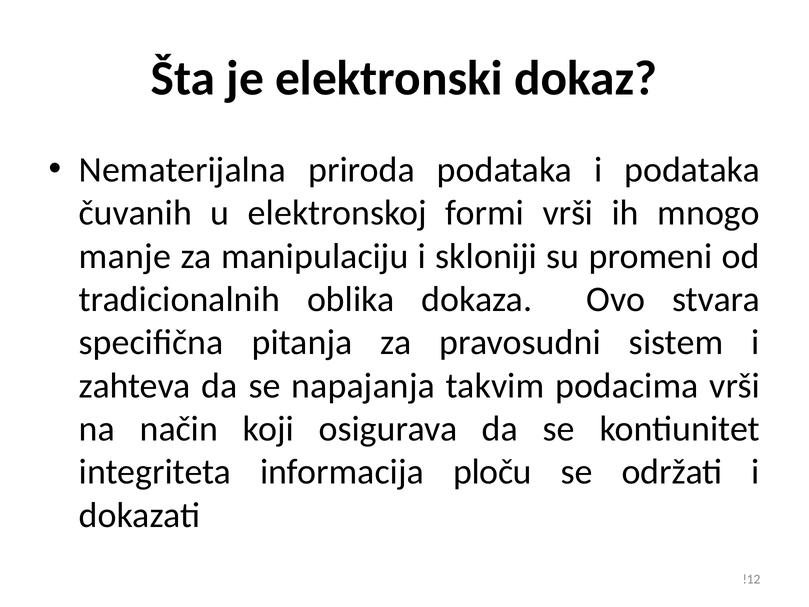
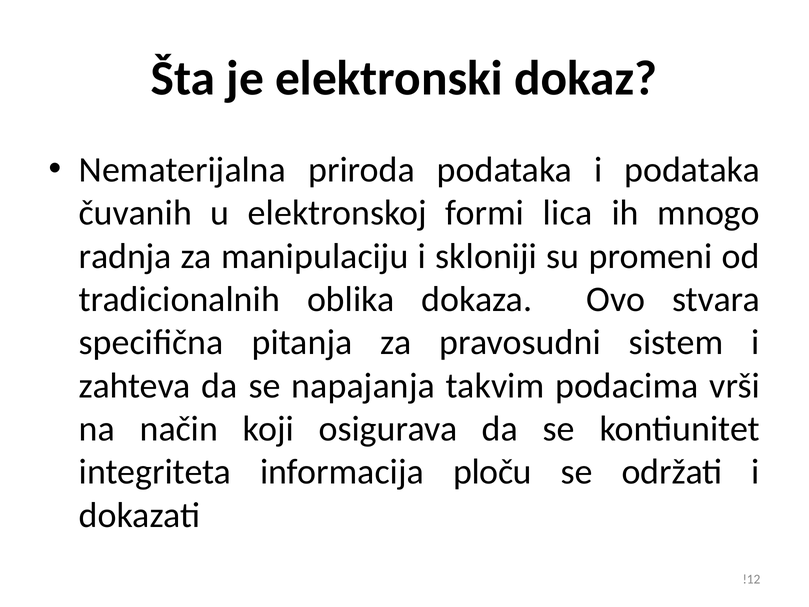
formi vrši: vrši -> lica
manje: manje -> radnja
